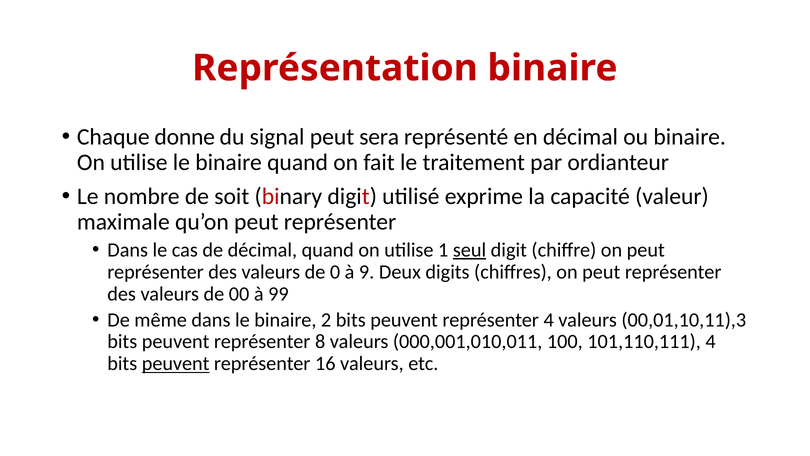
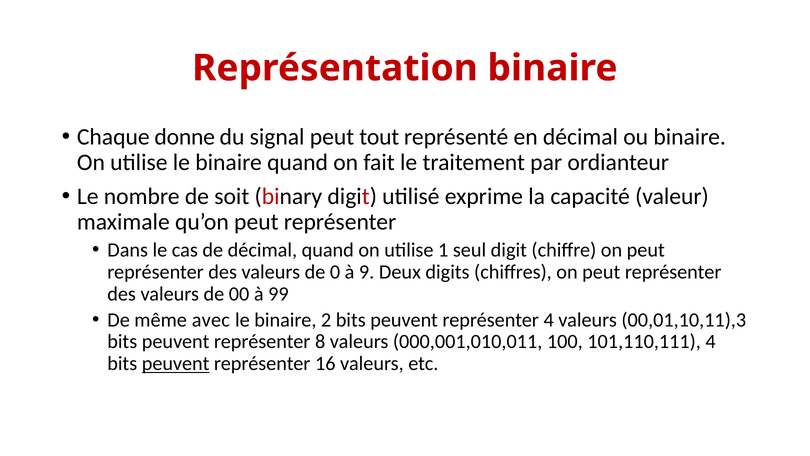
sera: sera -> tout
seul underline: present -> none
même dans: dans -> avec
